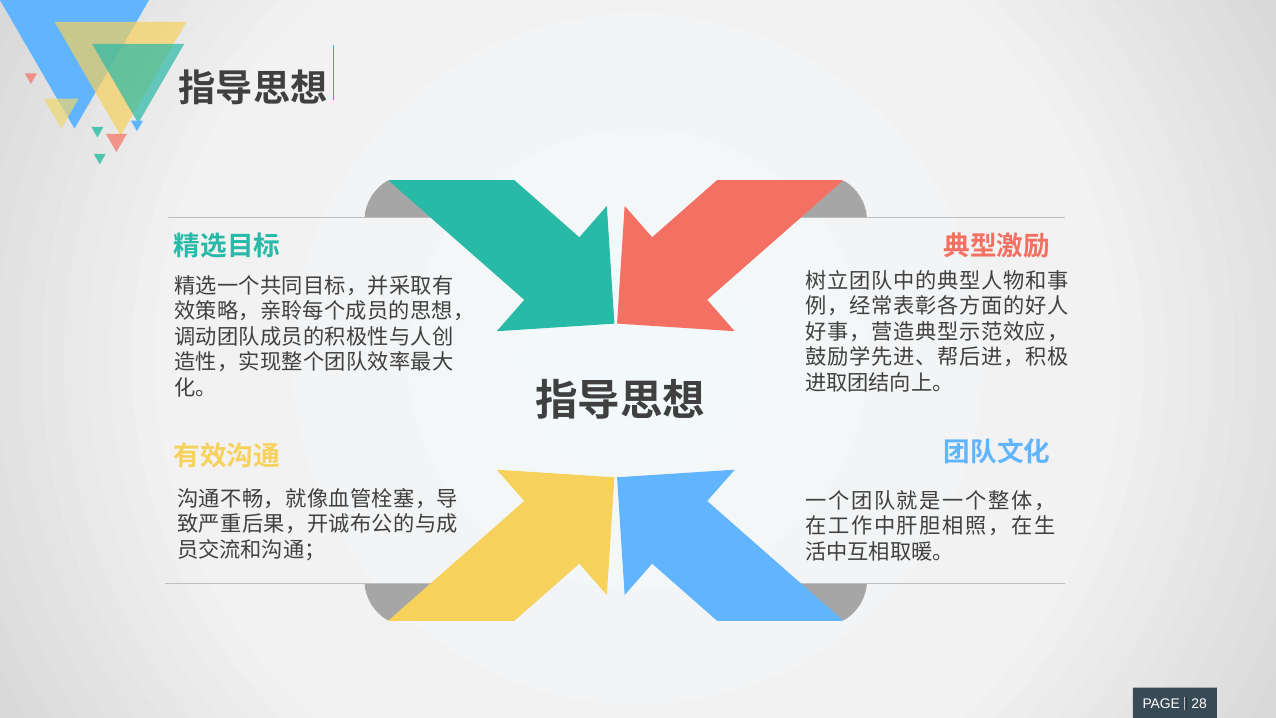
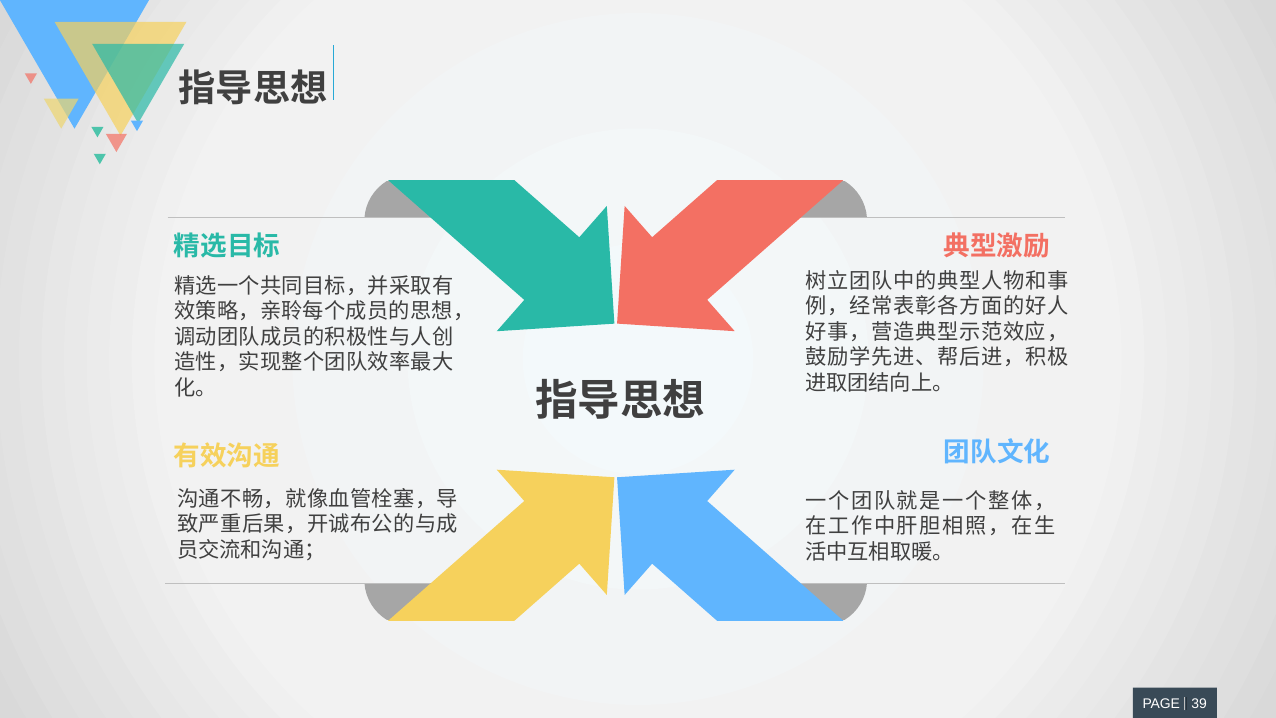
28: 28 -> 39
